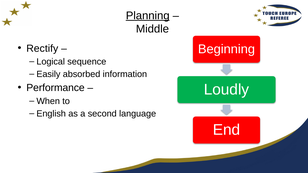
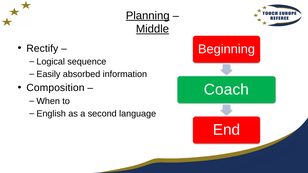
Middle underline: none -> present
Loudly: Loudly -> Coach
Performance: Performance -> Composition
